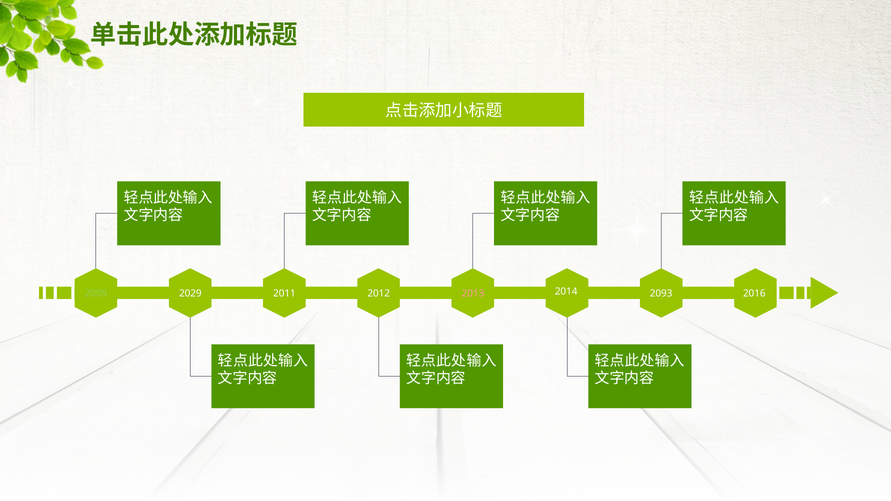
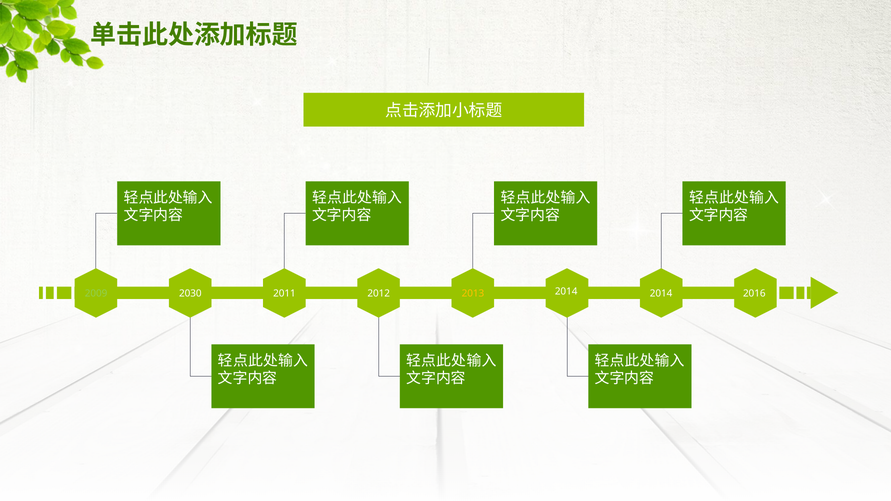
2029: 2029 -> 2030
2013 colour: pink -> yellow
2093 at (661, 293): 2093 -> 2014
